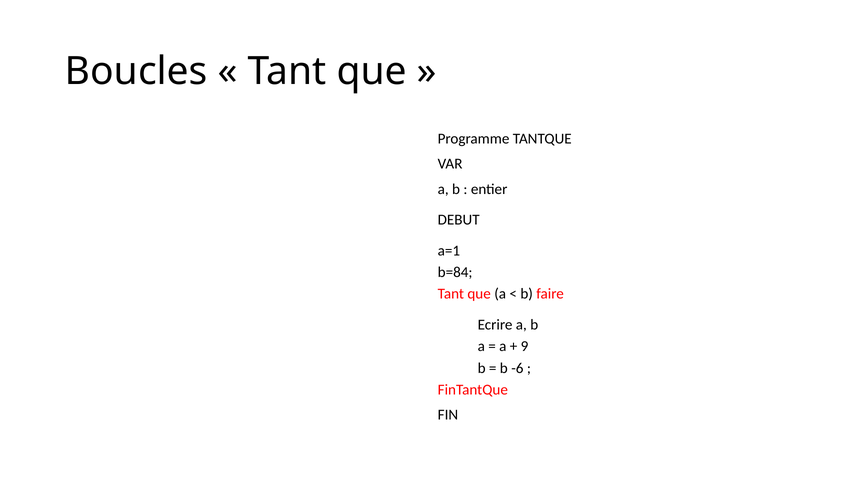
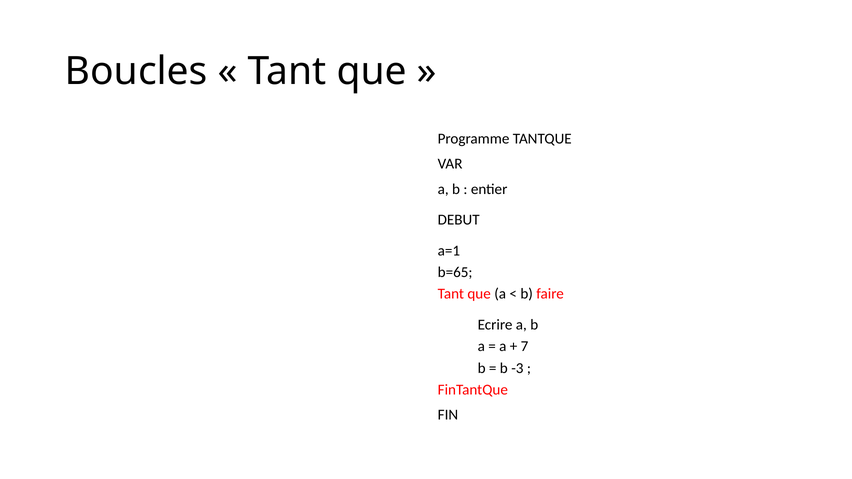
b=84: b=84 -> b=65
9: 9 -> 7
-6: -6 -> -3
